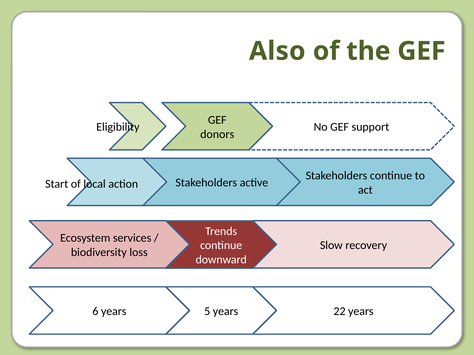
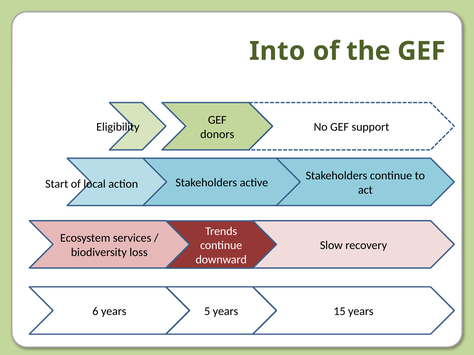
Also: Also -> Into
22: 22 -> 15
